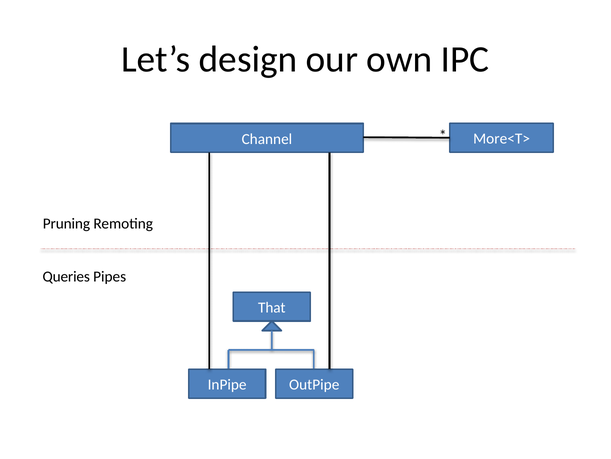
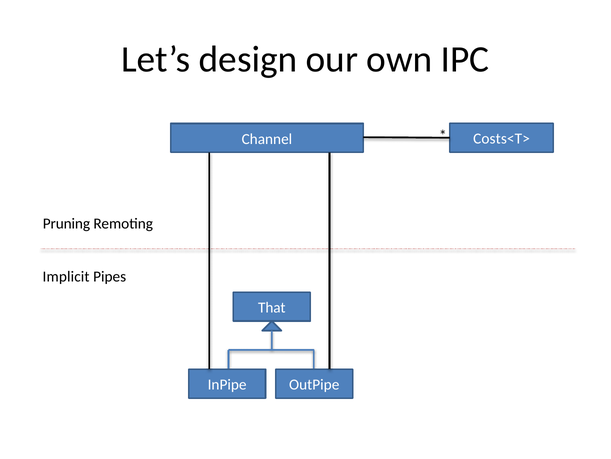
More<T>: More<T> -> Costs<T>
Queries: Queries -> Implicit
